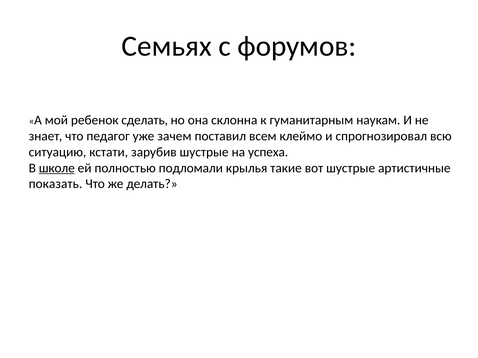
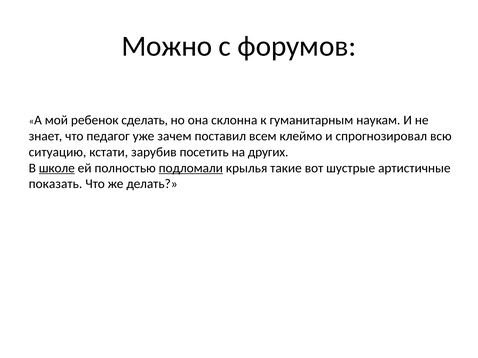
Семьях: Семьях -> Можно
зарубив шустрые: шустрые -> посетить
успеха: успеха -> других
подломали underline: none -> present
